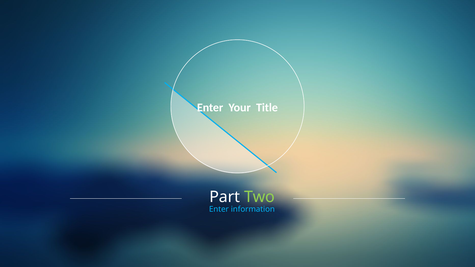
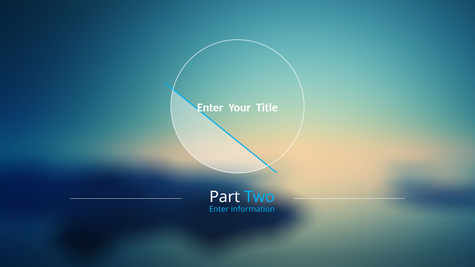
Two colour: light green -> light blue
